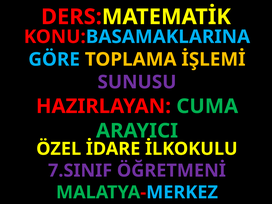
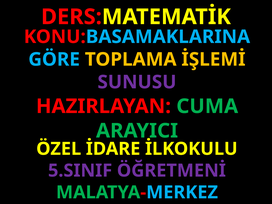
7.SINIF: 7.SINIF -> 5.SINIF
